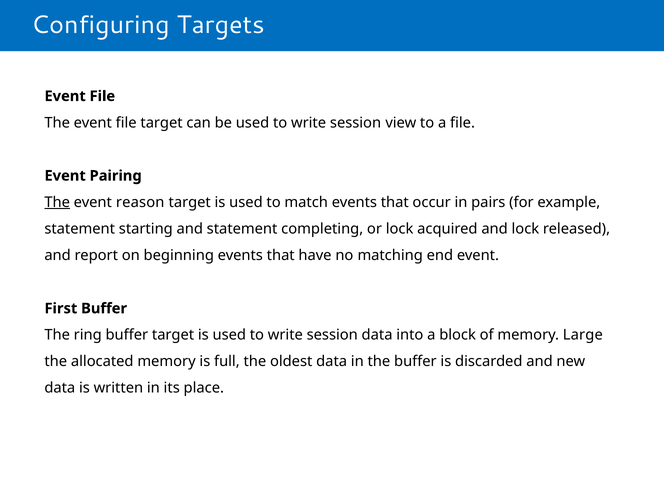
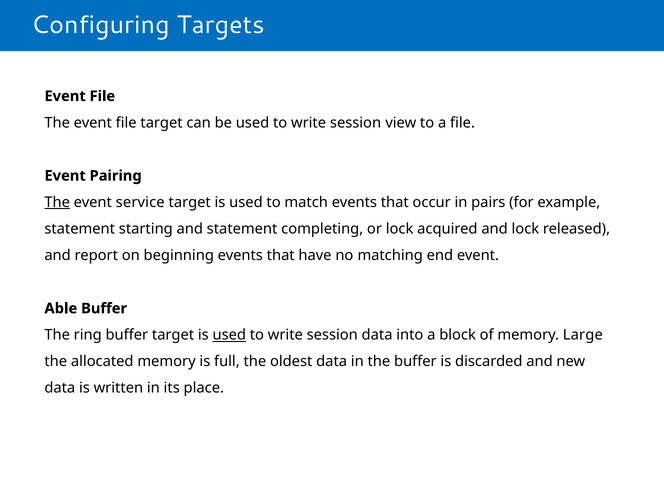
reason: reason -> service
First: First -> Able
used at (229, 335) underline: none -> present
